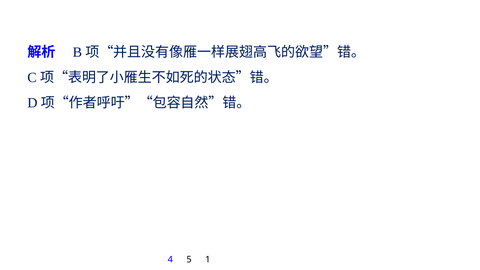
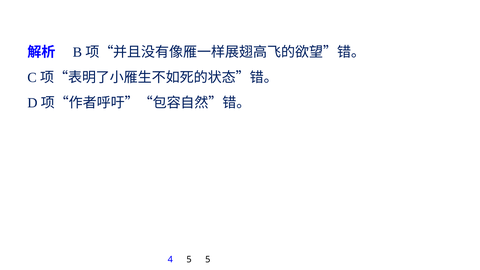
5 1: 1 -> 5
